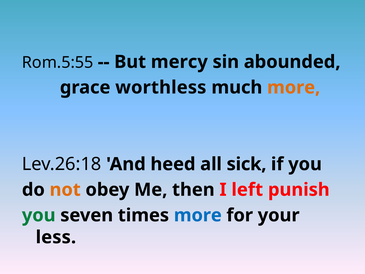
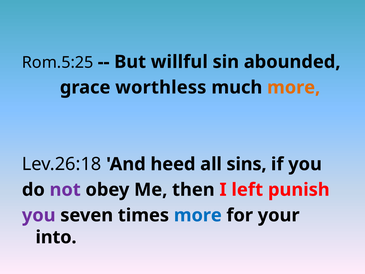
Rom.5:55: Rom.5:55 -> Rom.5:25
mercy: mercy -> willful
sick: sick -> sins
not colour: orange -> purple
you at (39, 215) colour: green -> purple
less: less -> into
